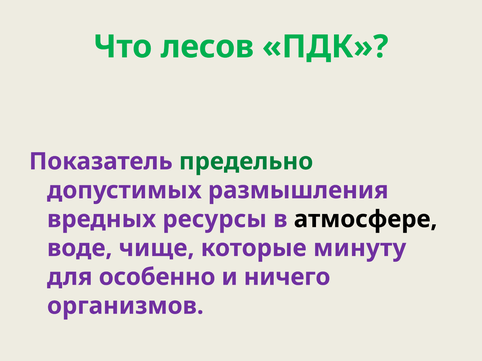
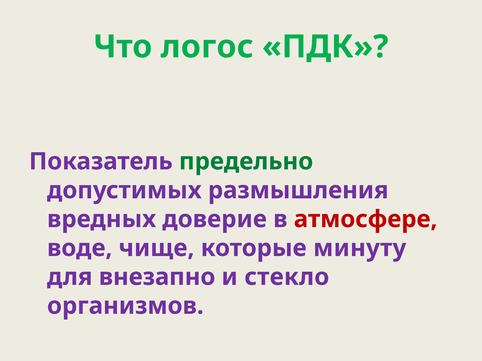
лесов: лесов -> логос
ресурсы: ресурсы -> доверие
атмосфере colour: black -> red
особенно: особенно -> внезапно
ничего: ничего -> стекло
